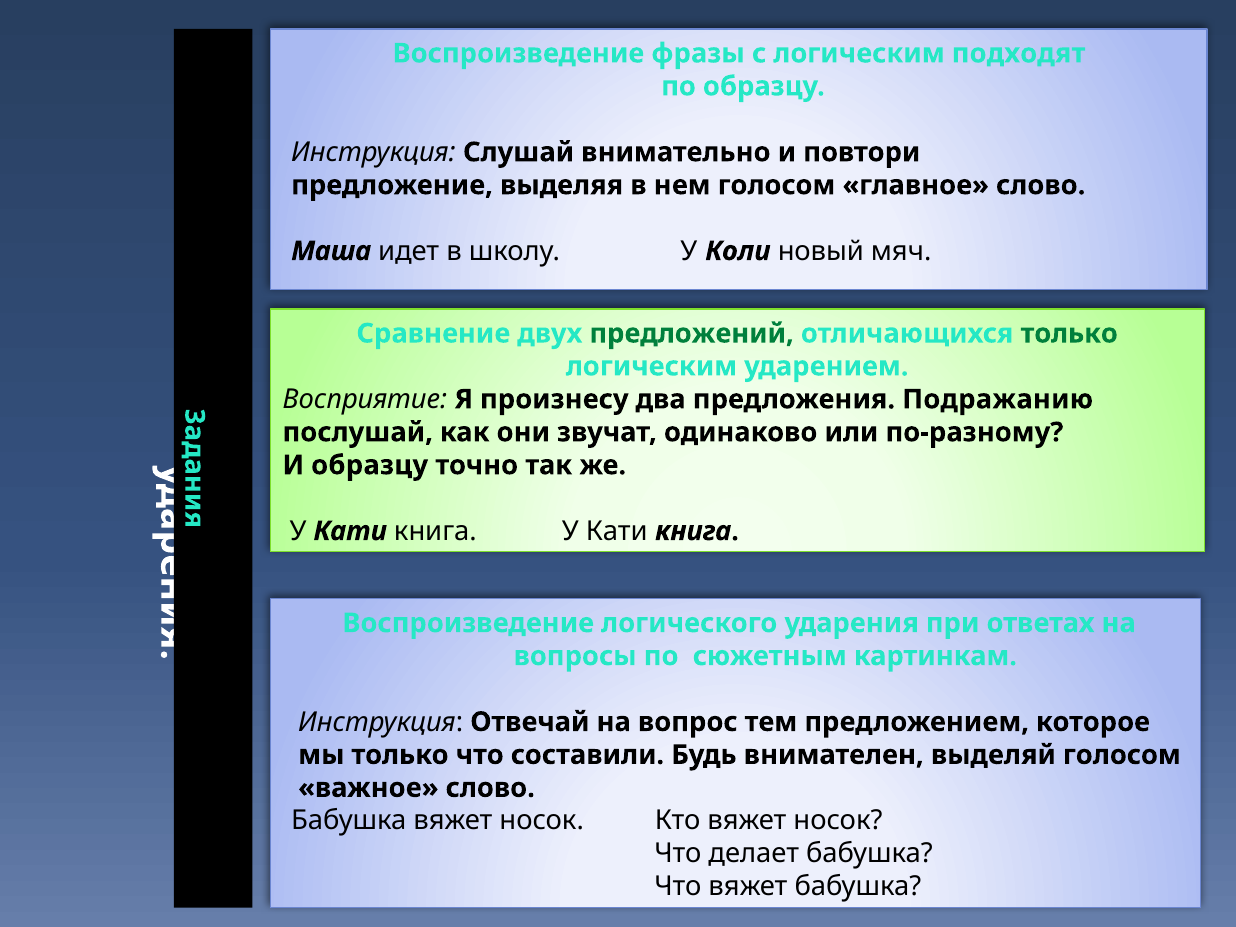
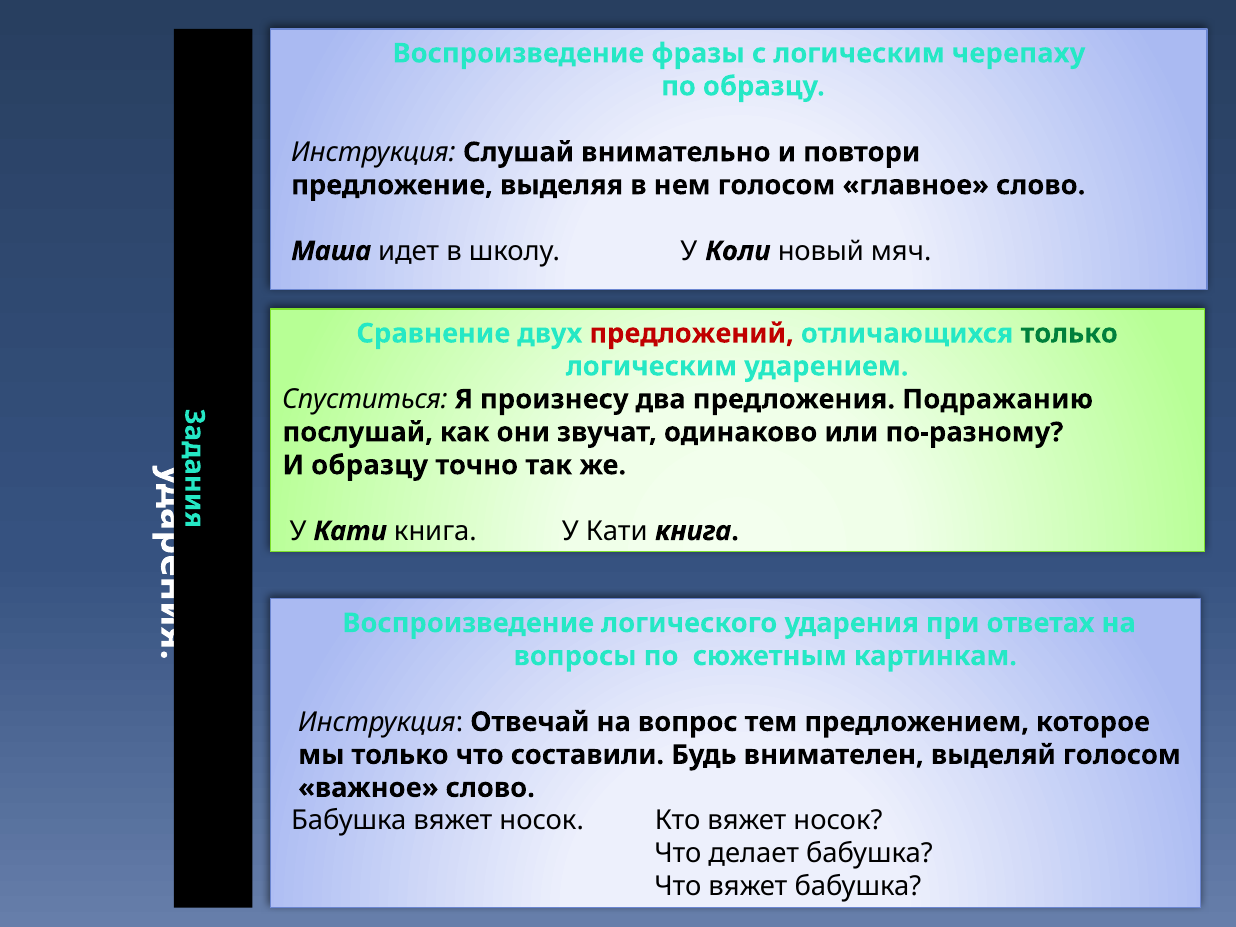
подходят: подходят -> черепаху
предложений colour: green -> red
Восприятие: Восприятие -> Спуститься
